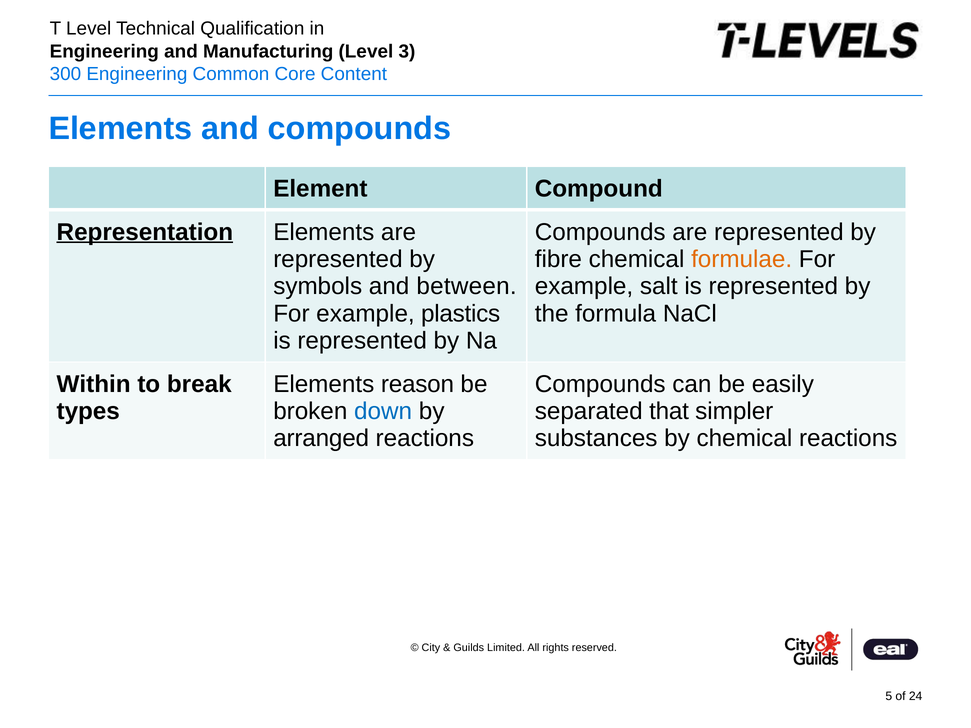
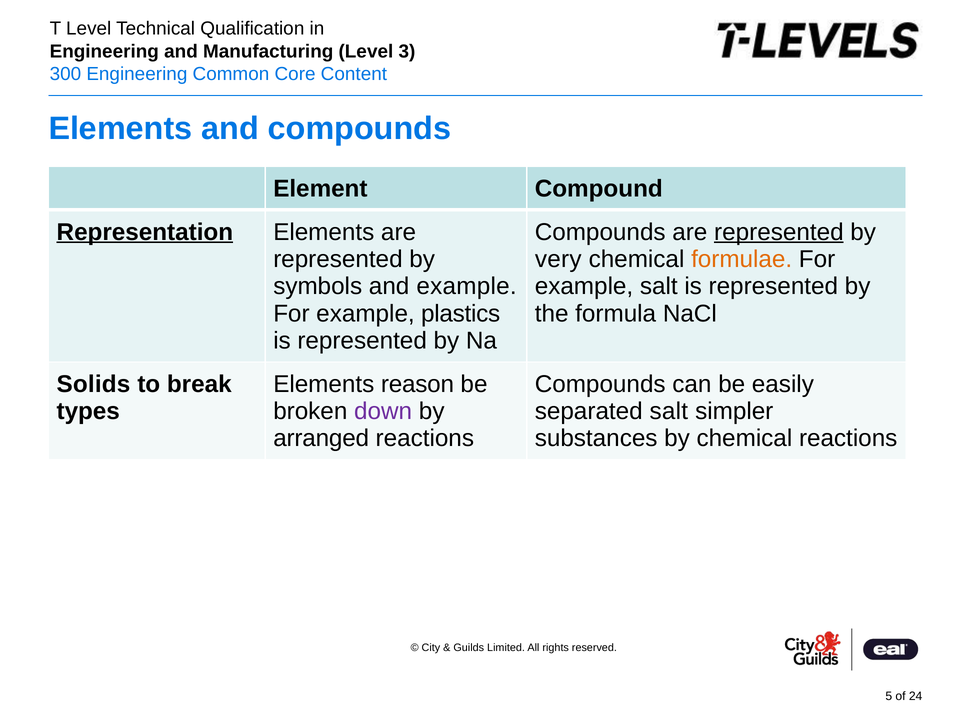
represented at (779, 232) underline: none -> present
fibre: fibre -> very
and between: between -> example
Within: Within -> Solids
down colour: blue -> purple
separated that: that -> salt
